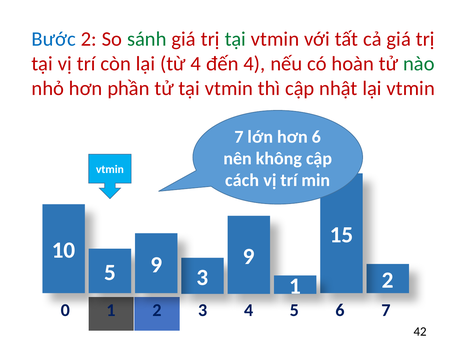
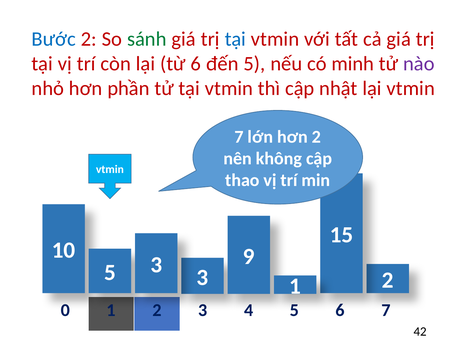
tại at (235, 39) colour: green -> blue
từ 4: 4 -> 6
đến 4: 4 -> 5
hoàn: hoàn -> minh
nào colour: green -> purple
hơn 6: 6 -> 2
cách: cách -> thao
5 9: 9 -> 3
